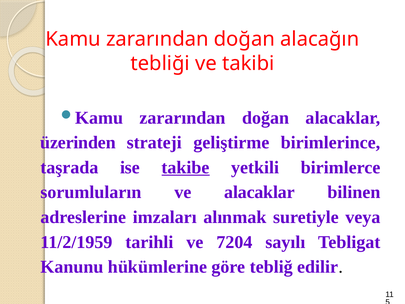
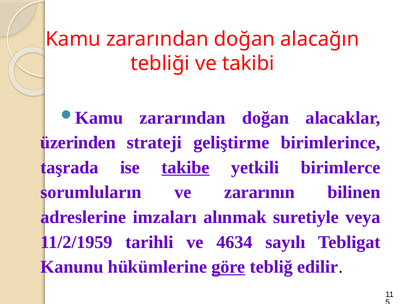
ve alacaklar: alacaklar -> zararının
7204: 7204 -> 4634
göre underline: none -> present
